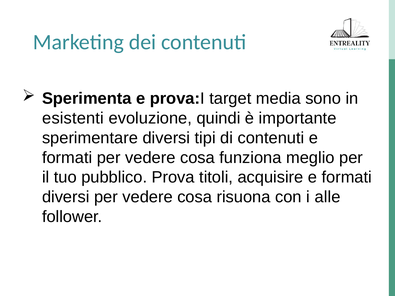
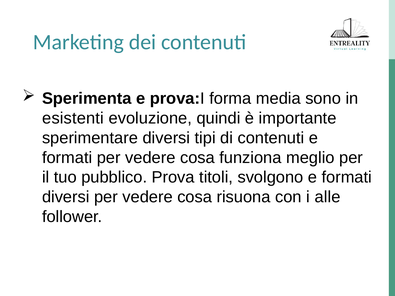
target: target -> forma
acquisire: acquisire -> svolgono
